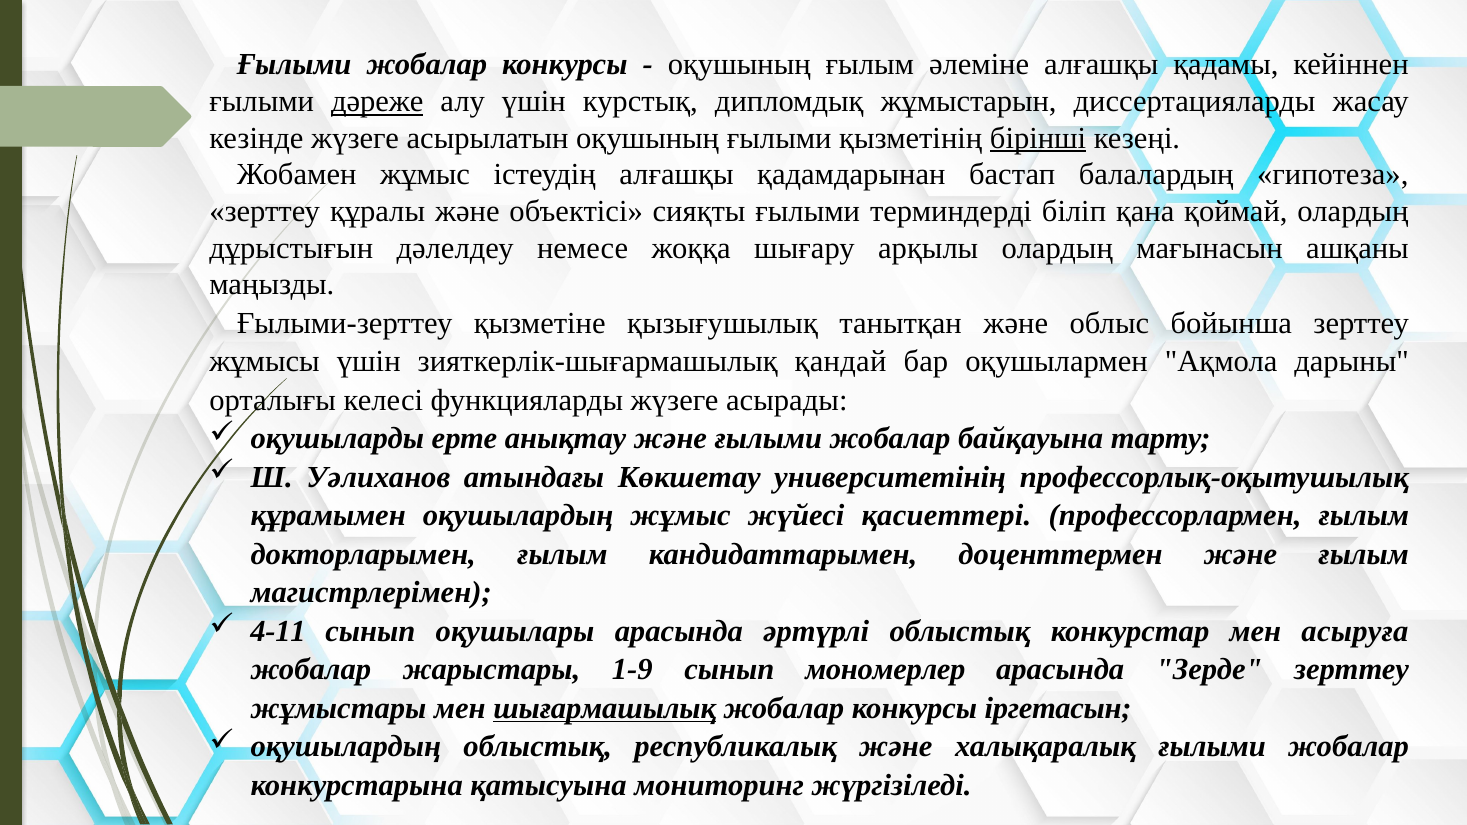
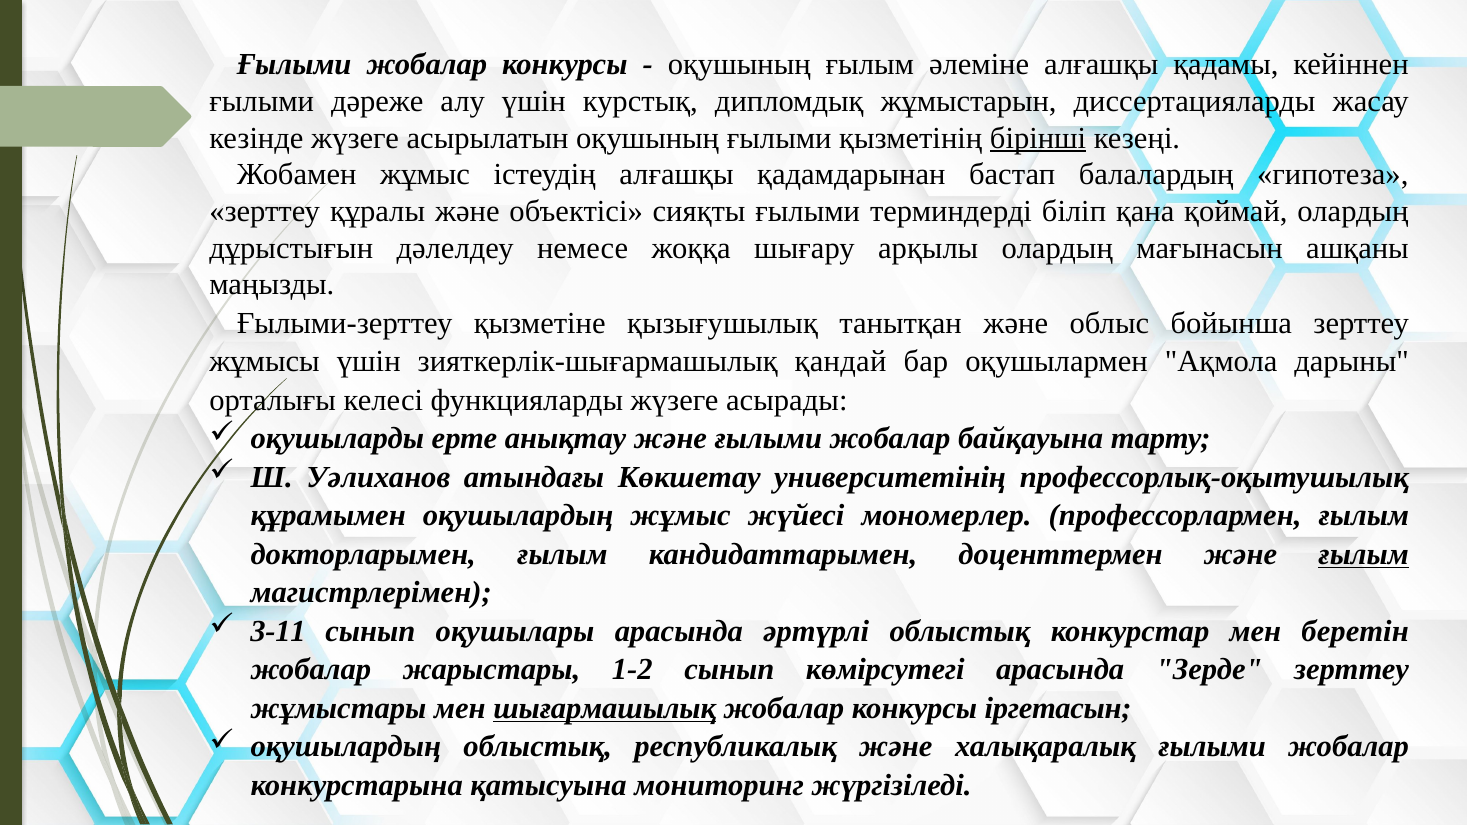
дәреже underline: present -> none
қасиеттері: қасиеттері -> мономерлер
ғылым at (1364, 554) underline: none -> present
4-11: 4-11 -> 3-11
асыруға: асыруға -> беретін
1-9: 1-9 -> 1-2
мономерлер: мономерлер -> көмірсутегі
